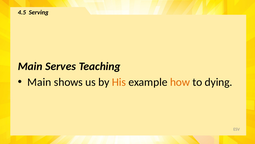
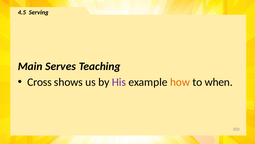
Main at (39, 82): Main -> Cross
His colour: orange -> purple
dying: dying -> when
